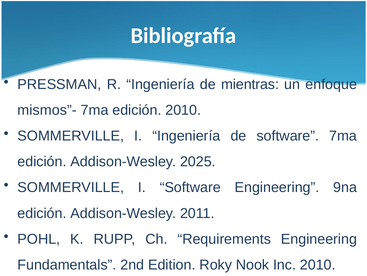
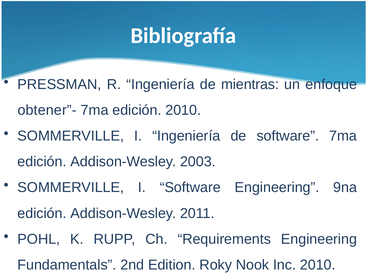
mismos”-: mismos”- -> obtener”-
2025: 2025 -> 2003
